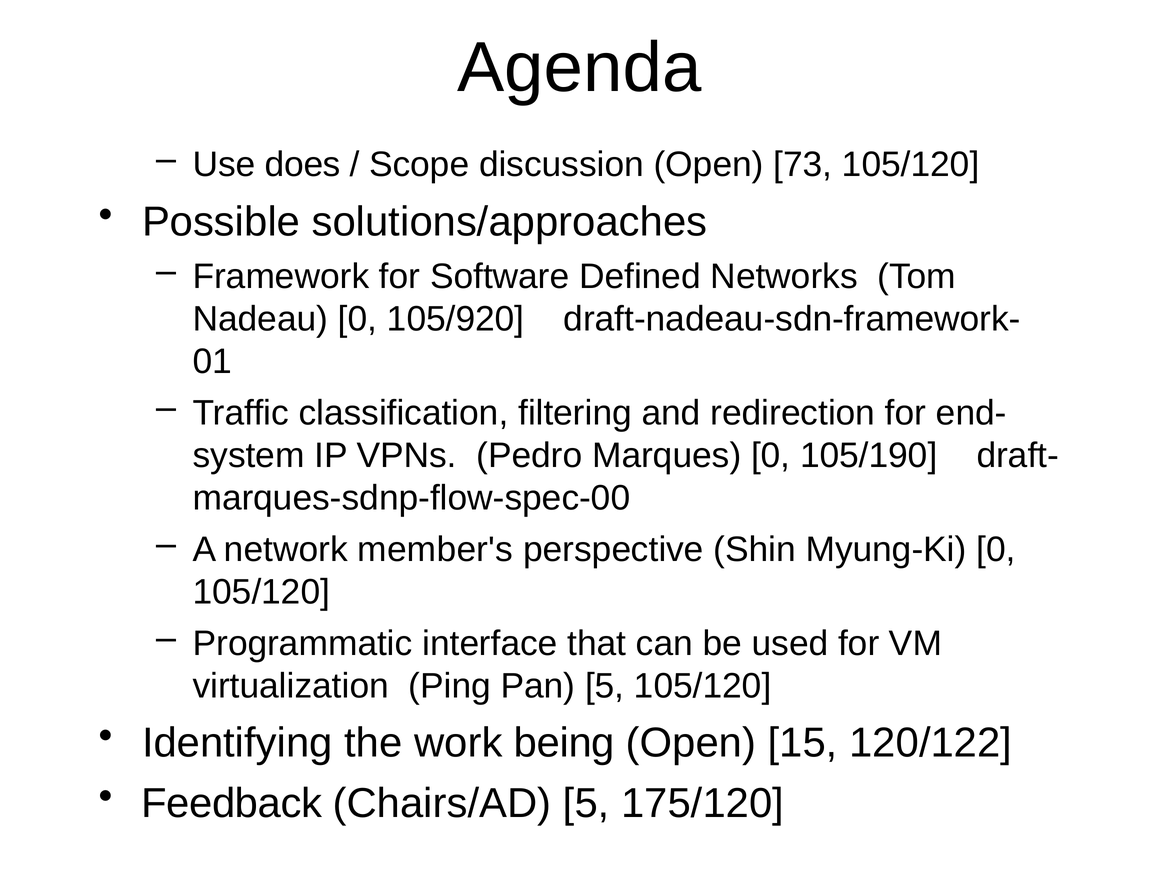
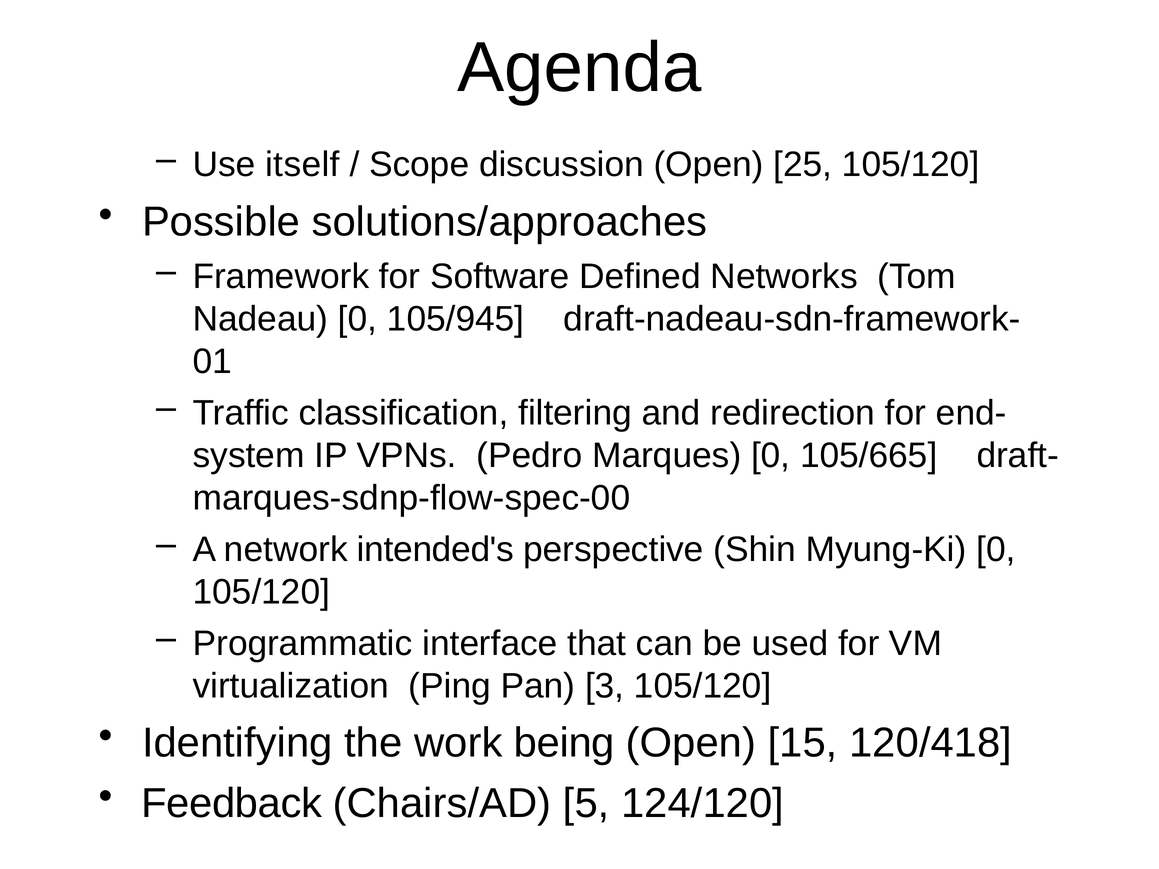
does: does -> itself
73: 73 -> 25
105/920: 105/920 -> 105/945
105/190: 105/190 -> 105/665
member's: member's -> intended's
Pan 5: 5 -> 3
120/122: 120/122 -> 120/418
175/120: 175/120 -> 124/120
